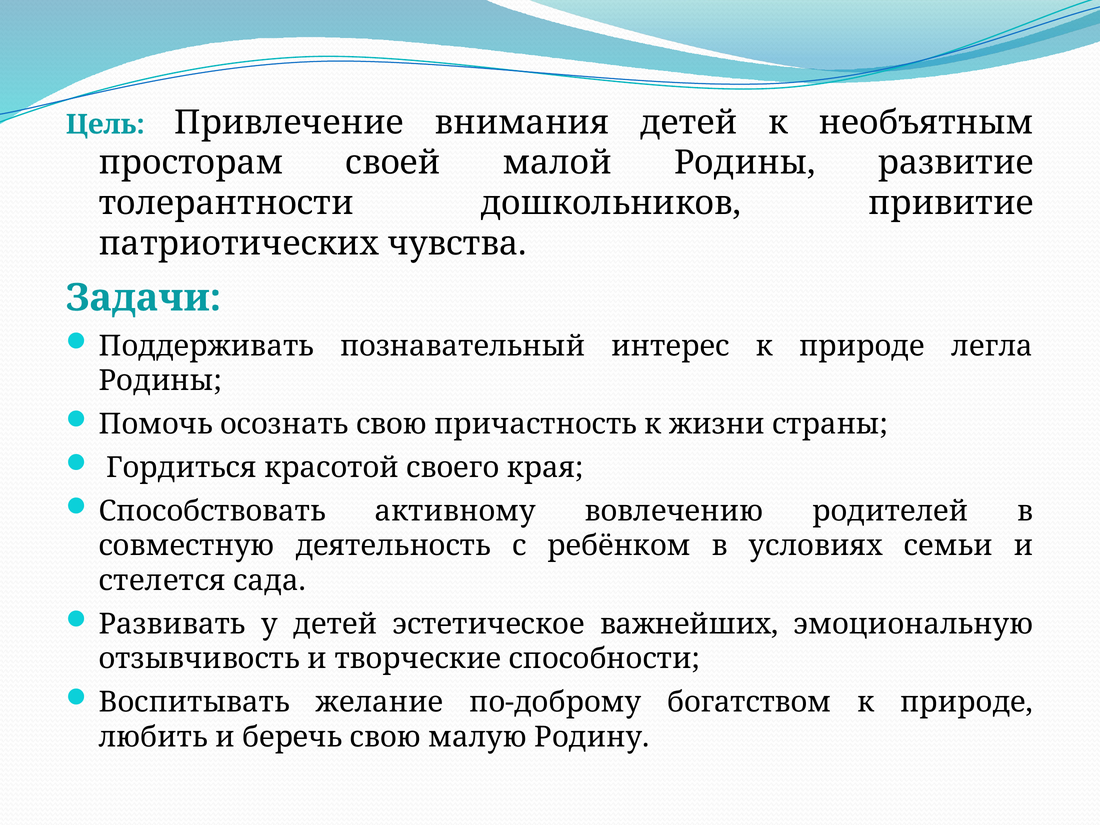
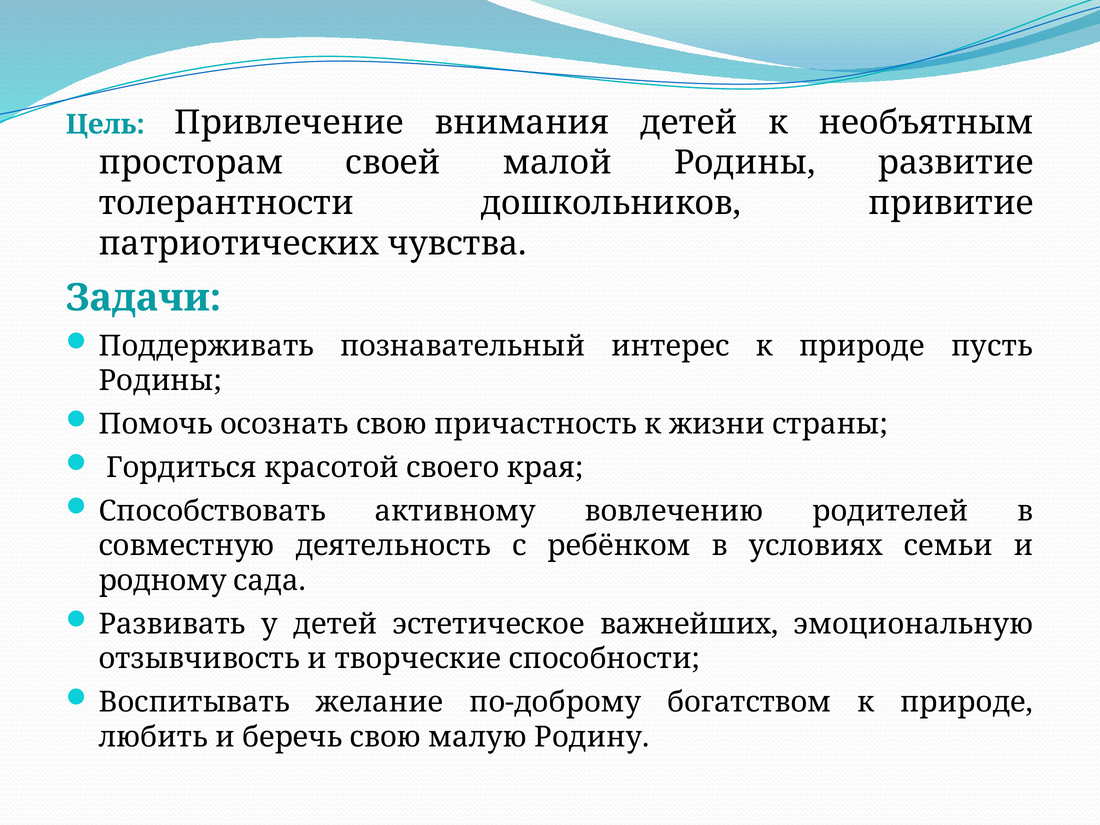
легла: легла -> пусть
стелется: стелется -> родному
